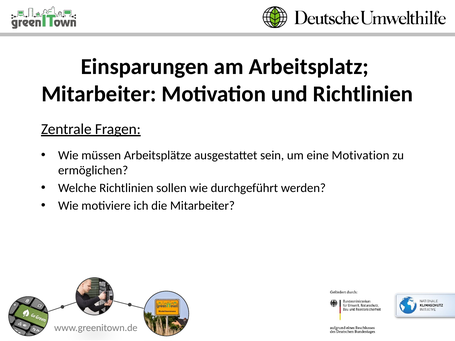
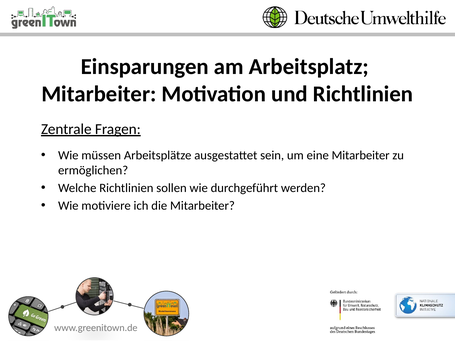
eine Motivation: Motivation -> Mitarbeiter
